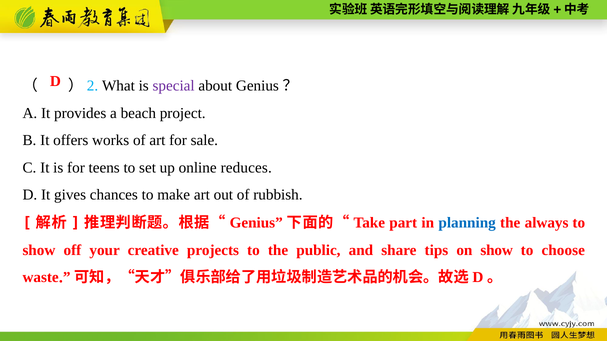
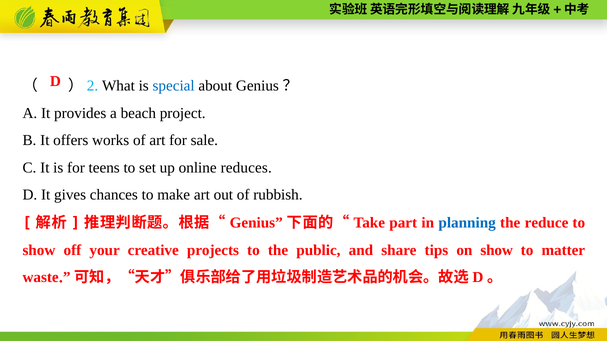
special colour: purple -> blue
always: always -> reduce
choose: choose -> matter
